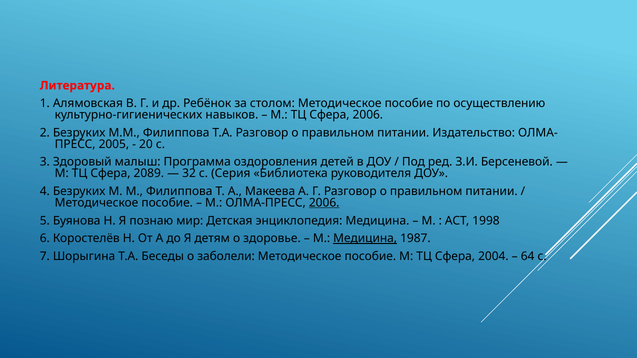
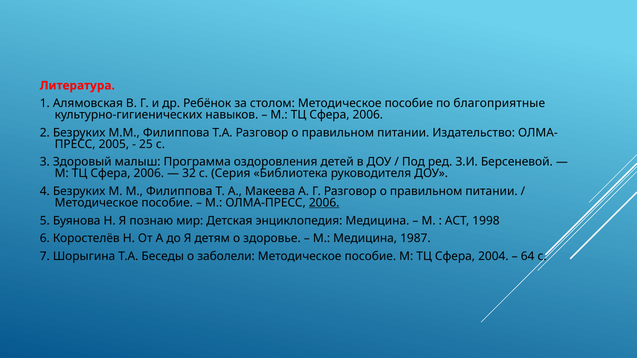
осуществлению: осуществлению -> благоприятные
20: 20 -> 25
2089 at (149, 174): 2089 -> 2006
Медицина at (365, 239) underline: present -> none
